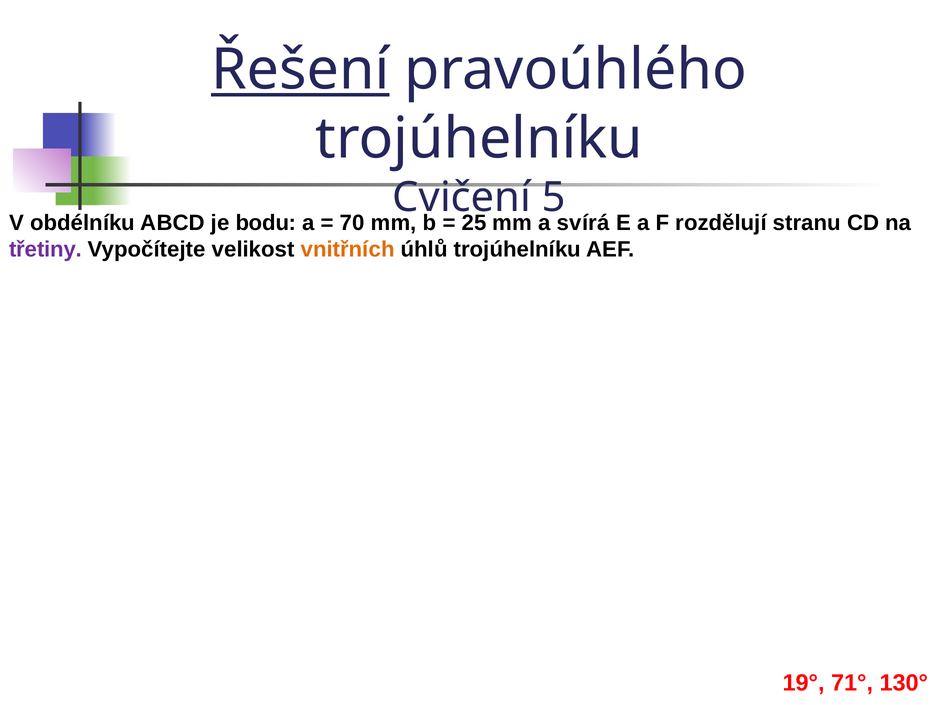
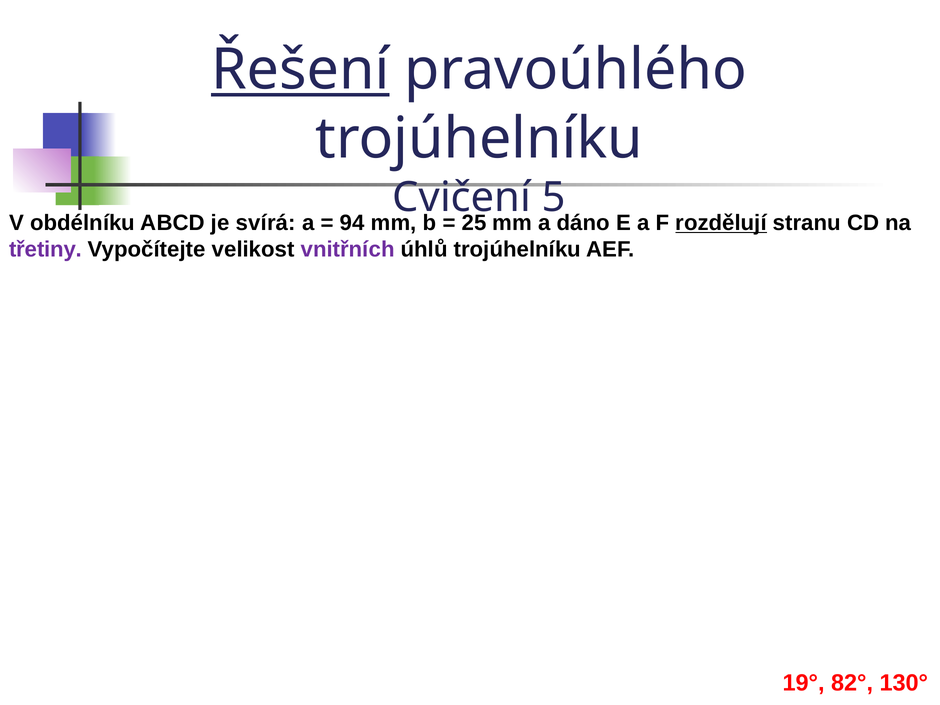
bodu: bodu -> svírá
70: 70 -> 94
svírá: svírá -> dáno
rozdělují underline: none -> present
vnitřních colour: orange -> purple
71°: 71° -> 82°
